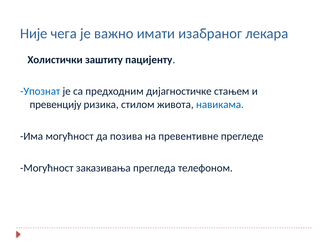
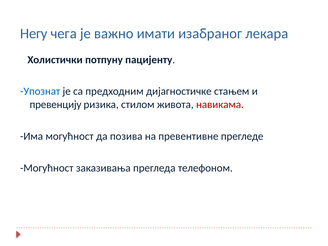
Није: Није -> Негу
заштиту: заштиту -> потпуну
навикама colour: blue -> red
